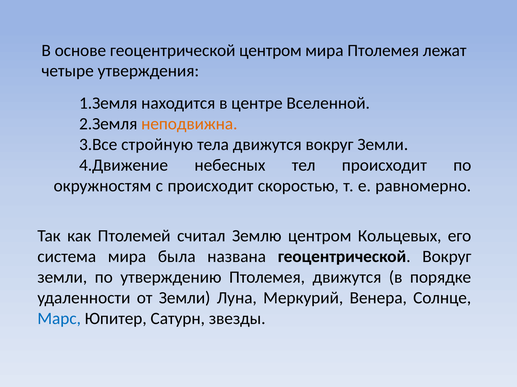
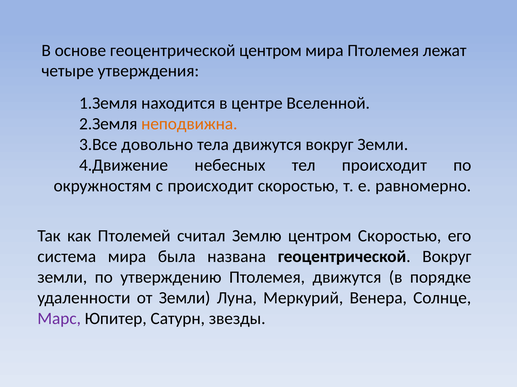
стройную: стройную -> довольно
центром Кольцевых: Кольцевых -> Скоростью
Марс colour: blue -> purple
